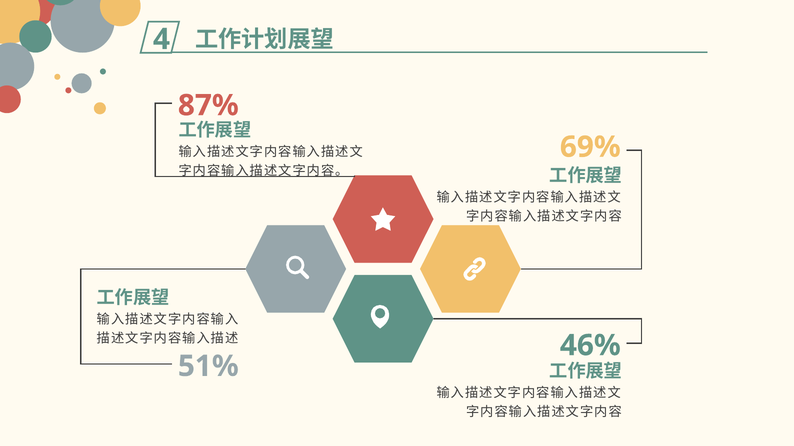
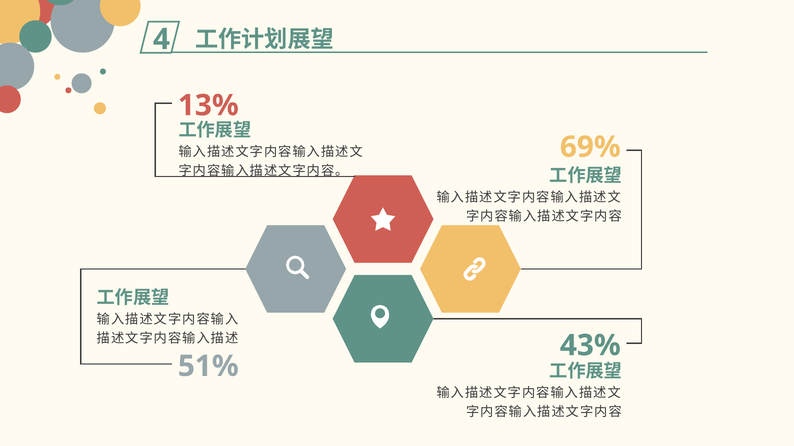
87%: 87% -> 13%
46%: 46% -> 43%
